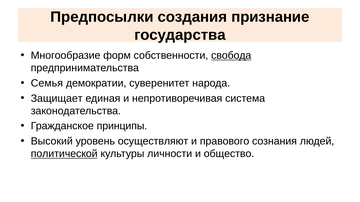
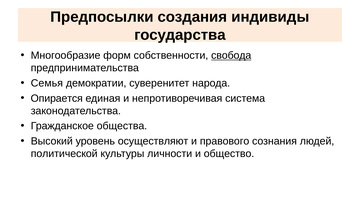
признание: признание -> индивиды
Защищает: Защищает -> Опирается
принципы: принципы -> общества
политической underline: present -> none
